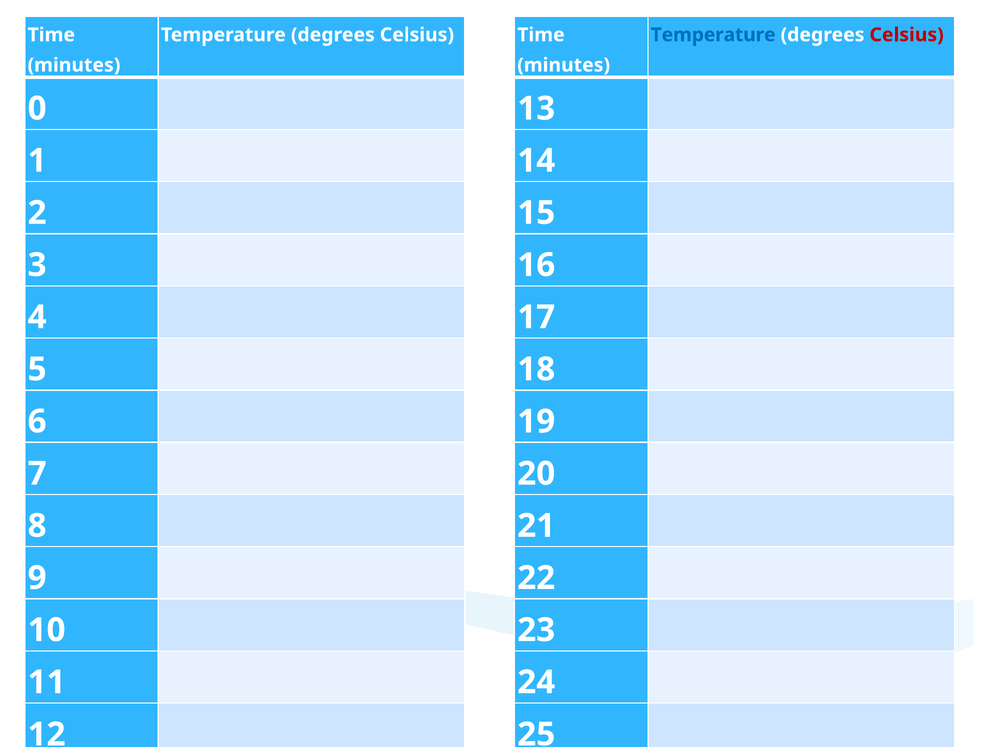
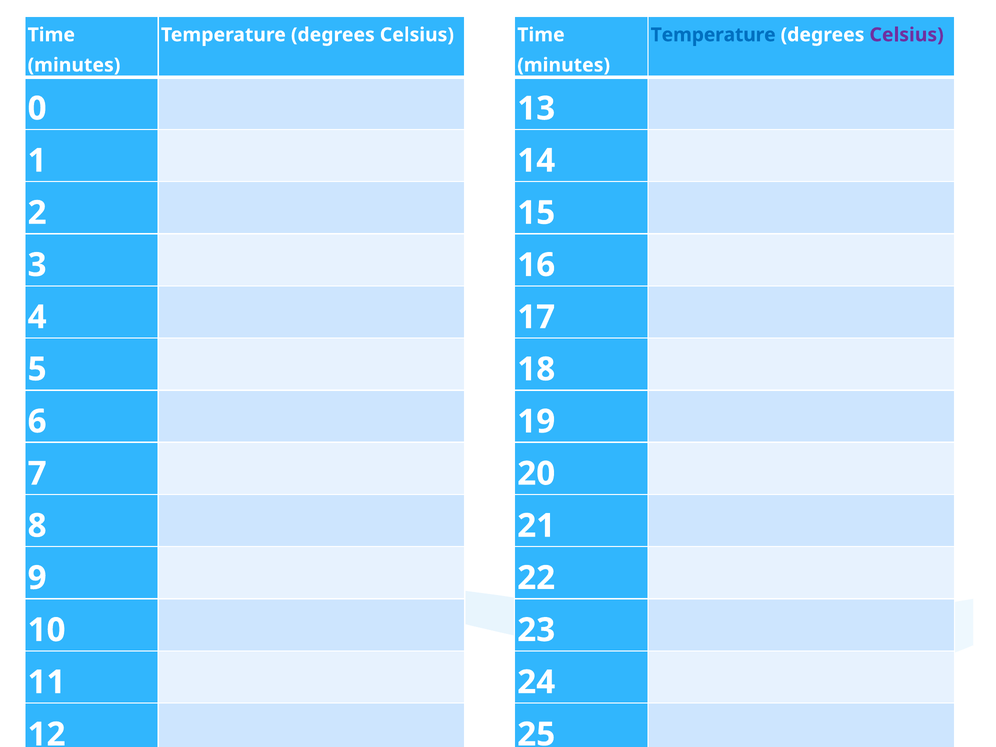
Celsius at (907, 35) colour: red -> purple
